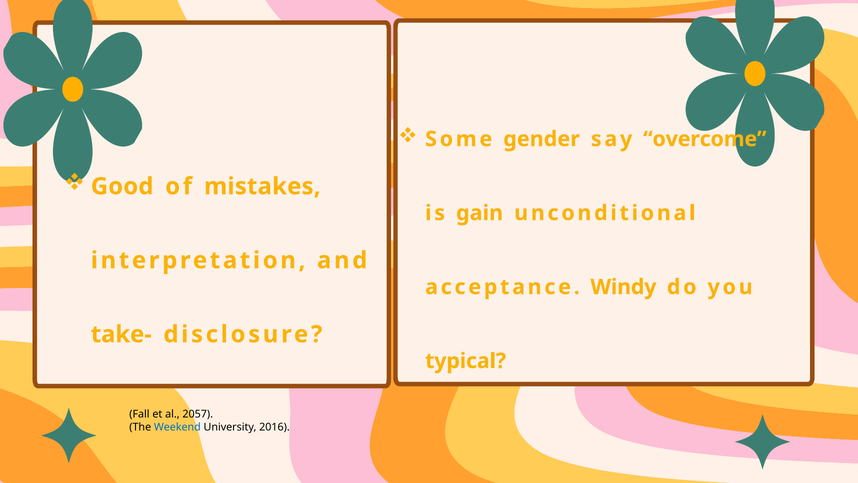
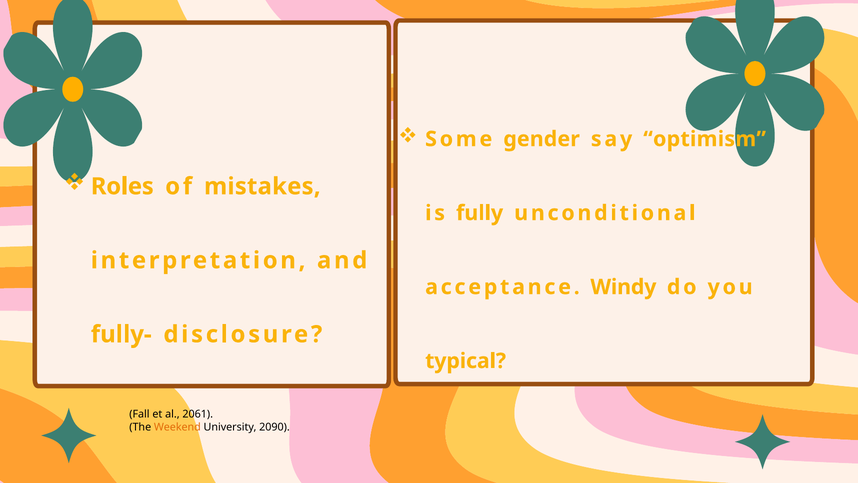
overcome: overcome -> optimism
Good: Good -> Roles
gain: gain -> fully
take-: take- -> fully-
2057: 2057 -> 2061
Weekend colour: blue -> orange
2016: 2016 -> 2090
